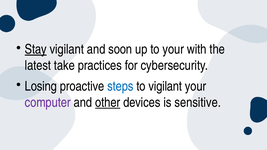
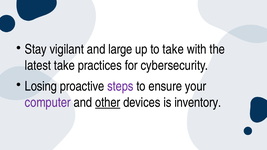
Stay underline: present -> none
soon: soon -> large
to your: your -> take
steps colour: blue -> purple
to vigilant: vigilant -> ensure
sensitive: sensitive -> inventory
